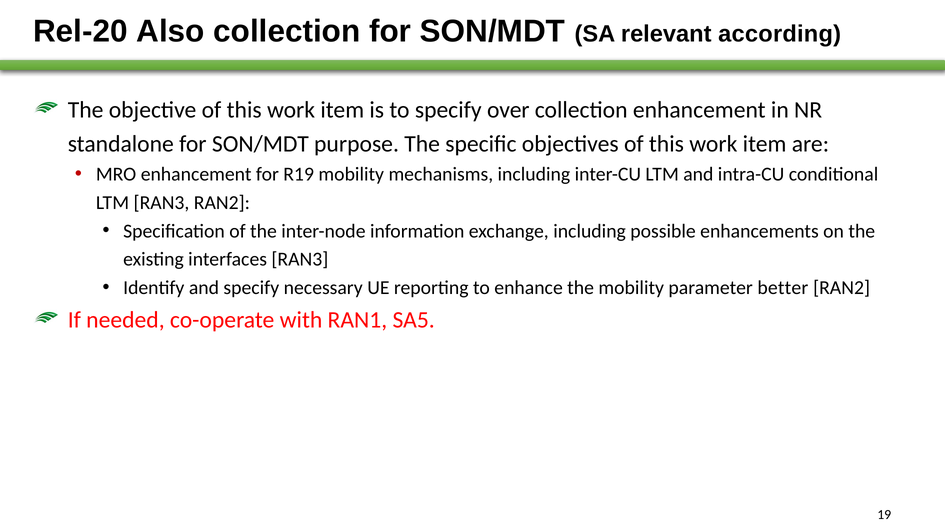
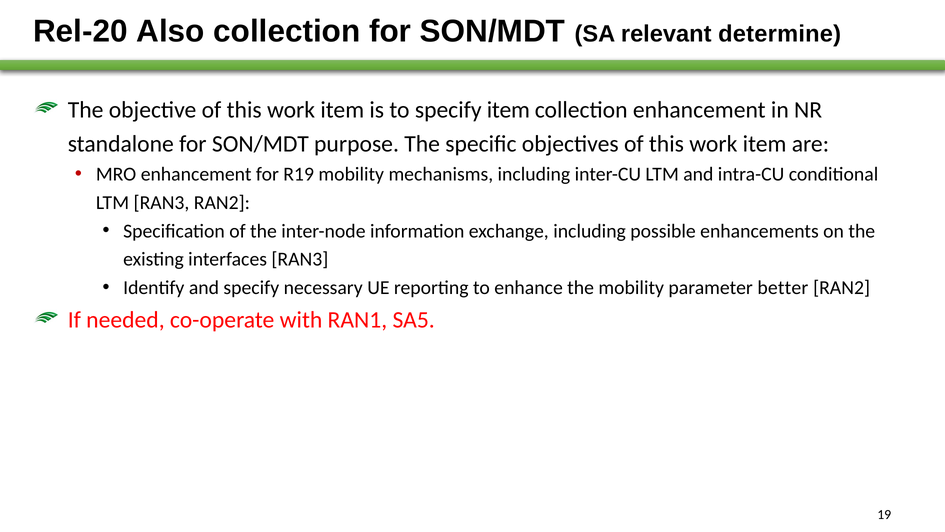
according: according -> determine
specify over: over -> item
